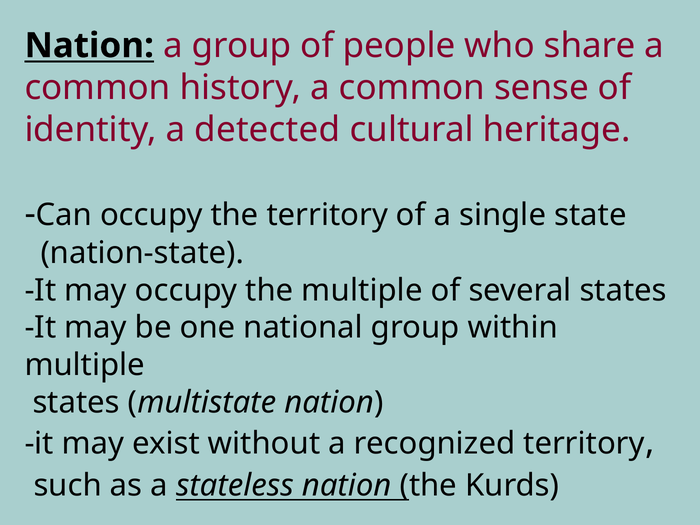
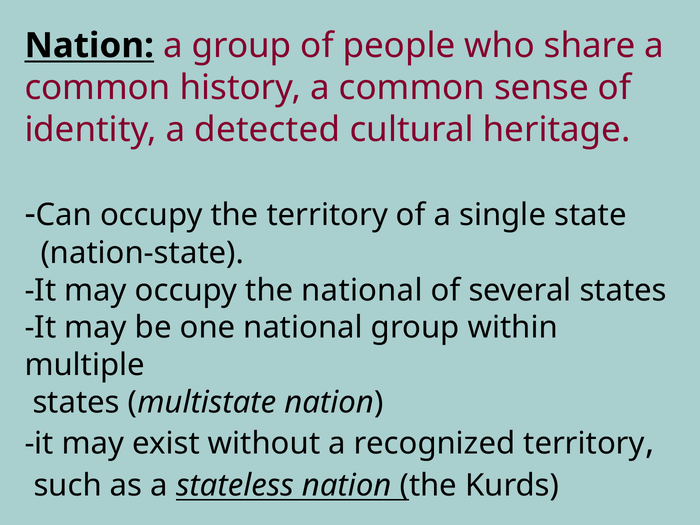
the multiple: multiple -> national
